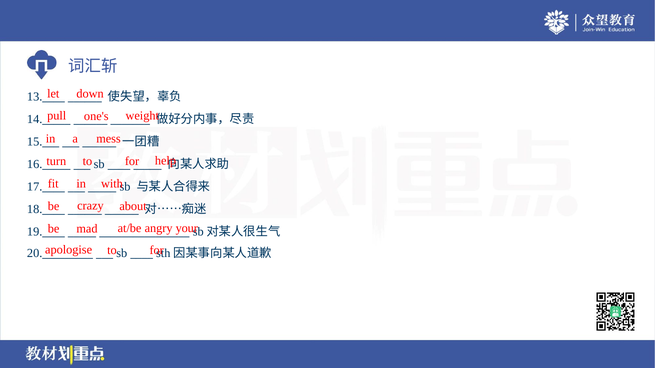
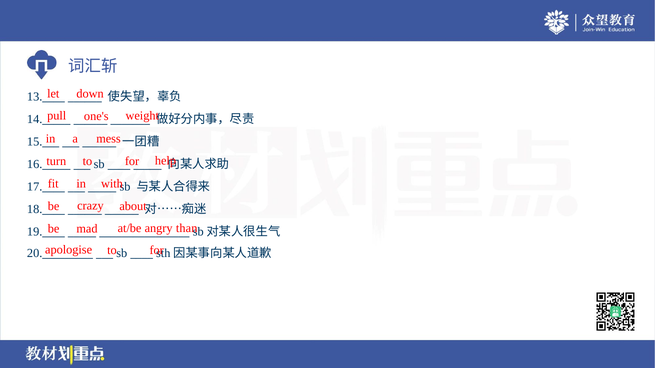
your: your -> than
